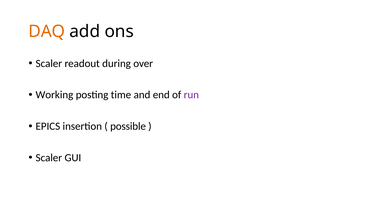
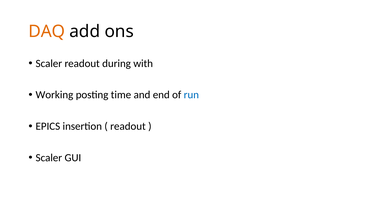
over: over -> with
run colour: purple -> blue
possible at (128, 126): possible -> readout
